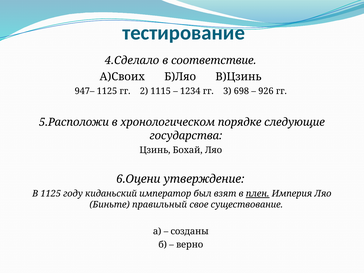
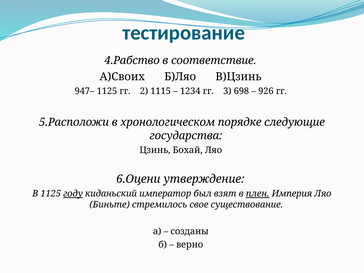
4.Сделало: 4.Сделало -> 4.Рабство
году underline: none -> present
правильный: правильный -> стремилось
